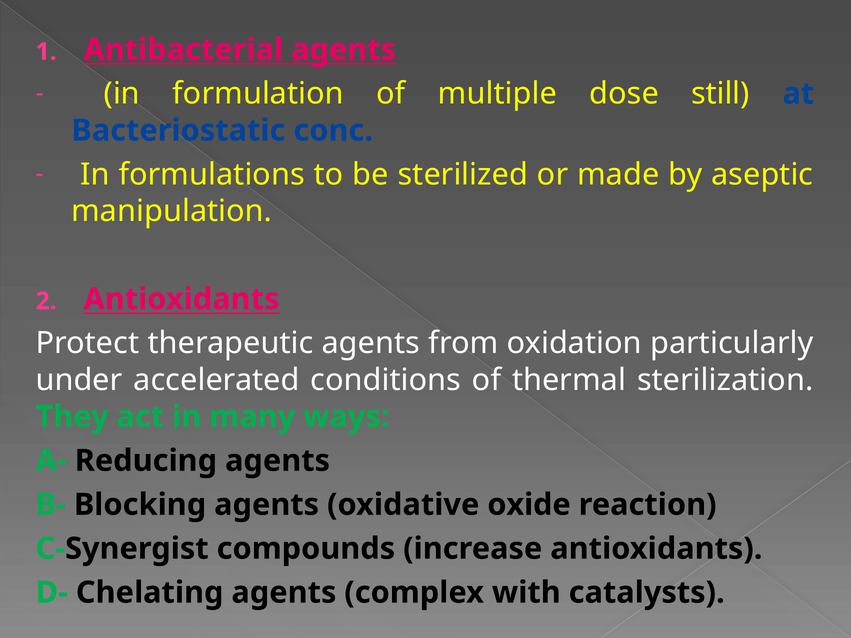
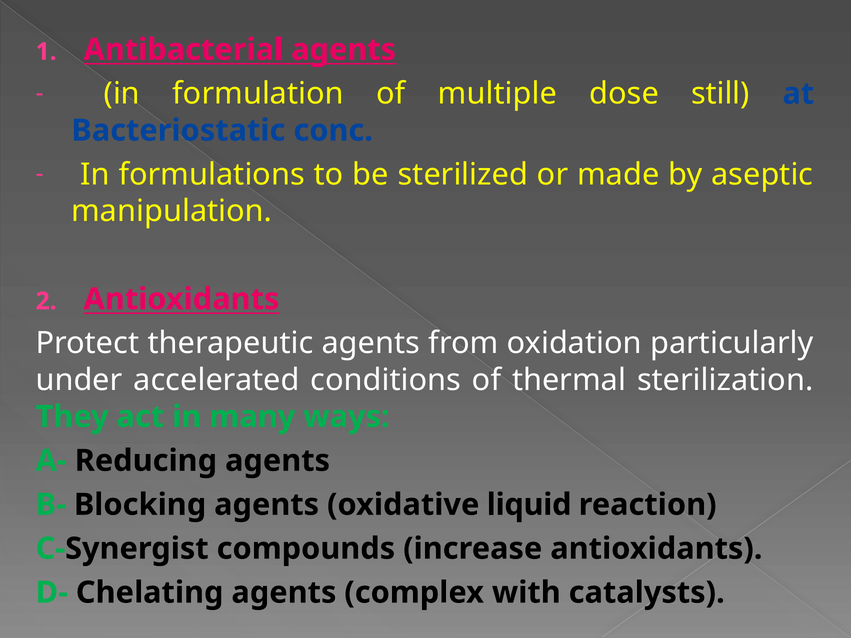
oxide: oxide -> liquid
